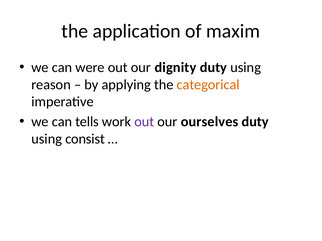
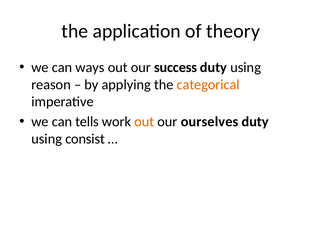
maxim: maxim -> theory
were: were -> ways
dignity: dignity -> success
out at (144, 122) colour: purple -> orange
